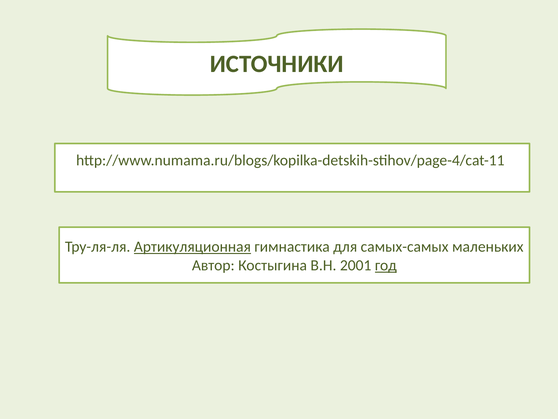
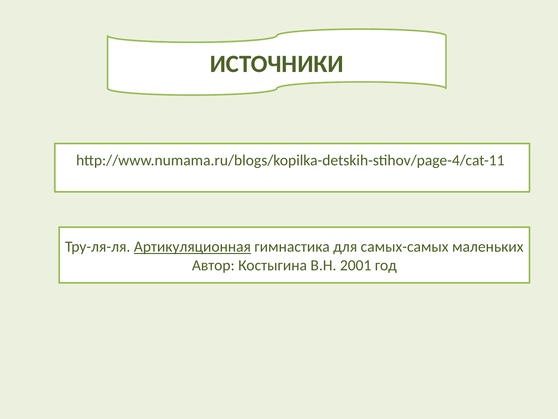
год underline: present -> none
